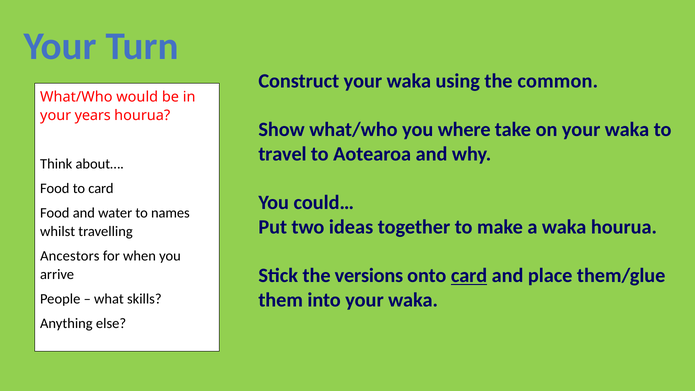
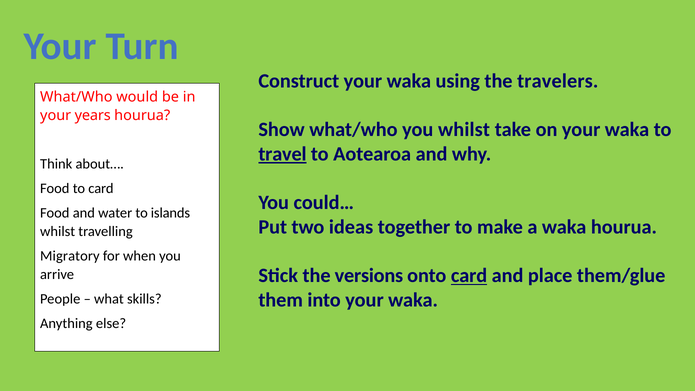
common: common -> travelers
you where: where -> whilst
travel underline: none -> present
names: names -> islands
Ancestors: Ancestors -> Migratory
